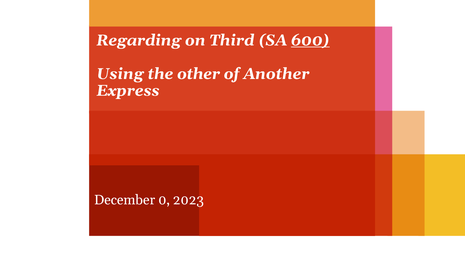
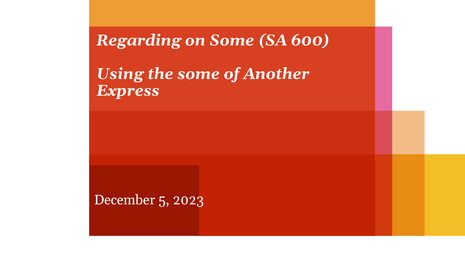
on Third: Third -> Some
600 underline: present -> none
the other: other -> some
0: 0 -> 5
